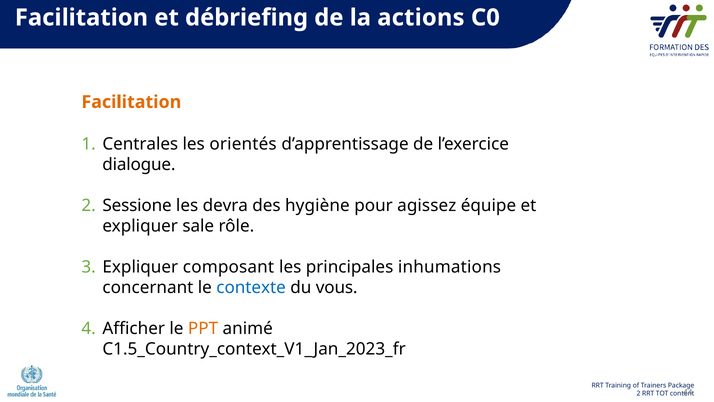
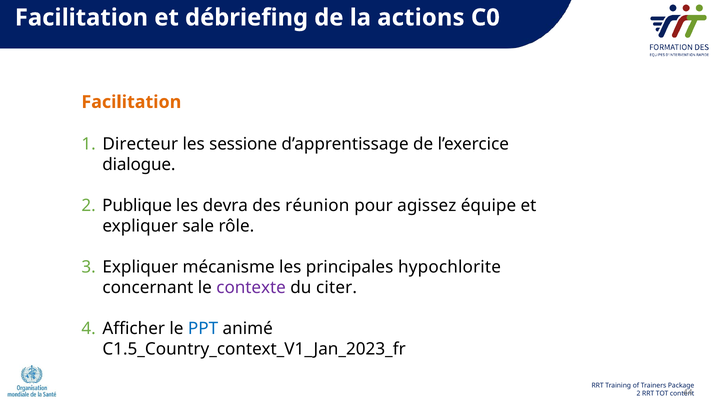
Centrales: Centrales -> Directeur
orientés: orientés -> sessione
Sessione: Sessione -> Publique
hygiène: hygiène -> réunion
composant: composant -> mécanisme
inhumations: inhumations -> hypochlorite
contexte colour: blue -> purple
vous: vous -> citer
PPT colour: orange -> blue
